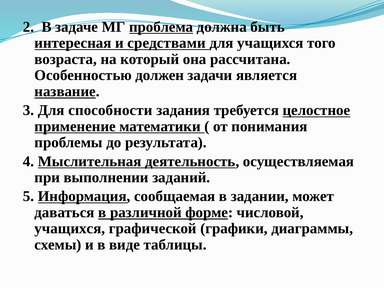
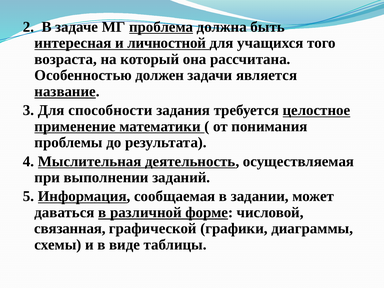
средствами: средствами -> личностной
учащихся at (70, 229): учащихся -> связанная
